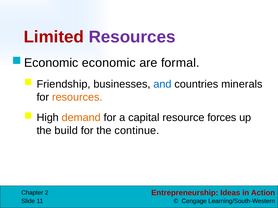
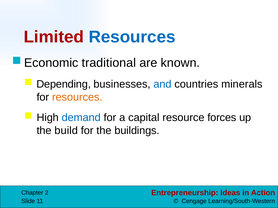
Resources at (132, 37) colour: purple -> blue
economic: economic -> traditional
formal: formal -> known
Friendship: Friendship -> Depending
demand colour: orange -> blue
continue: continue -> buildings
